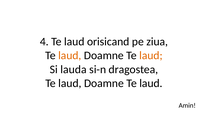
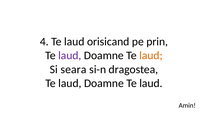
ziua: ziua -> prin
laud at (70, 55) colour: orange -> purple
lauda: lauda -> seara
